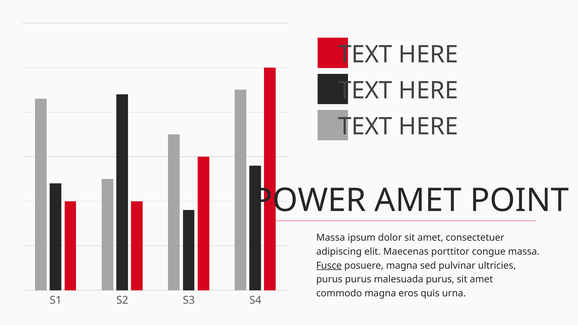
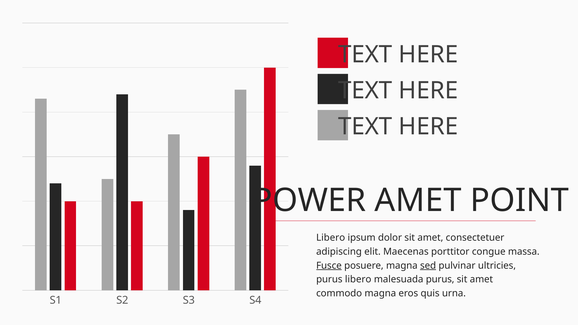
Massa at (331, 238): Massa -> Libero
sed underline: none -> present
purus purus: purus -> libero
